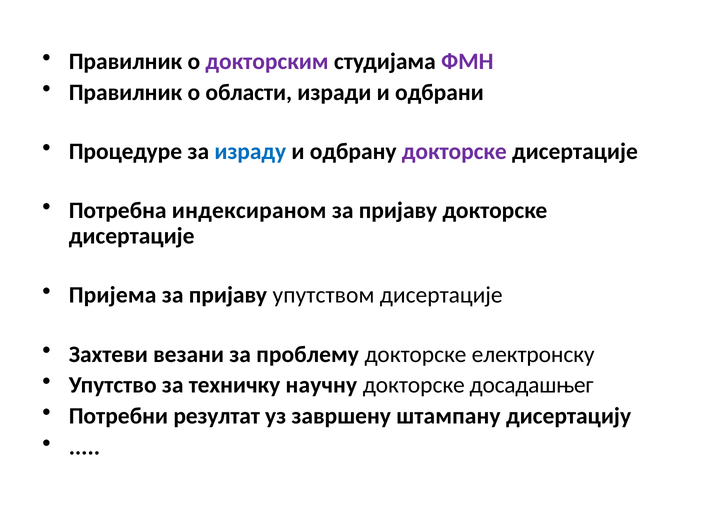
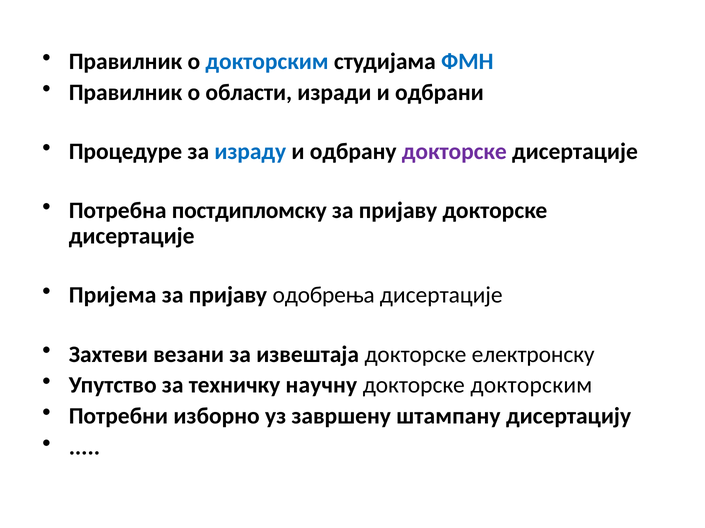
докторским at (267, 62) colour: purple -> blue
ФМН colour: purple -> blue
индексираном: индексираном -> постдипломску
упутством: упутством -> одобрења
проблему: проблему -> извештаја
докторске досадашњег: досадашњег -> докторским
резултат: резултат -> изборно
